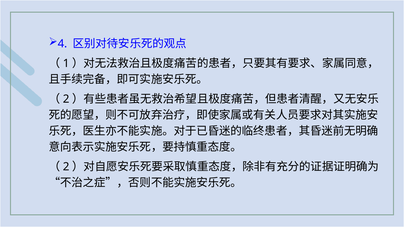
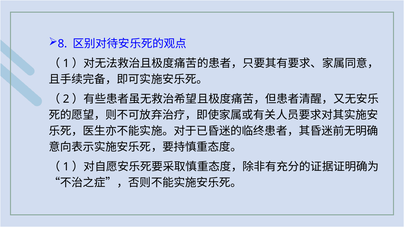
4: 4 -> 8
2 at (66, 167): 2 -> 1
